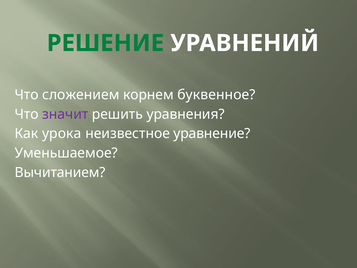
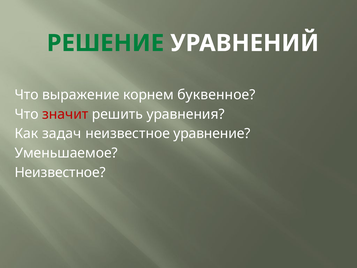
сложением: сложением -> выражение
значит colour: purple -> red
урока: урока -> задач
Вычитанием at (60, 172): Вычитанием -> Неизвестное
